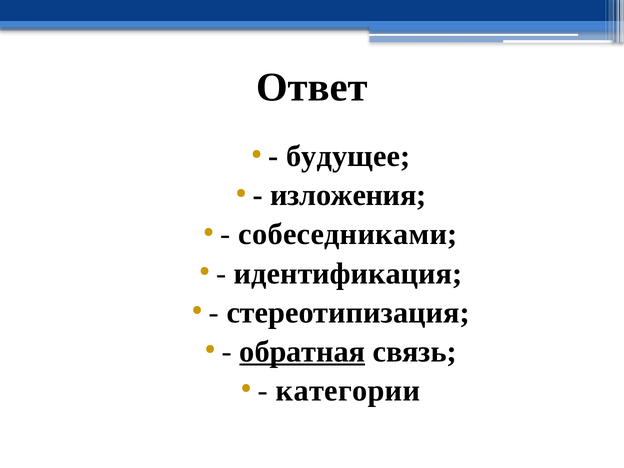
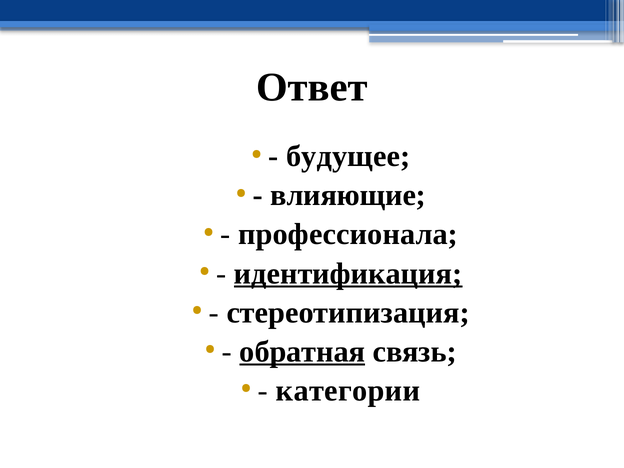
изложения: изложения -> влияющие
собеседниками: собеседниками -> профессионала
идентификация underline: none -> present
